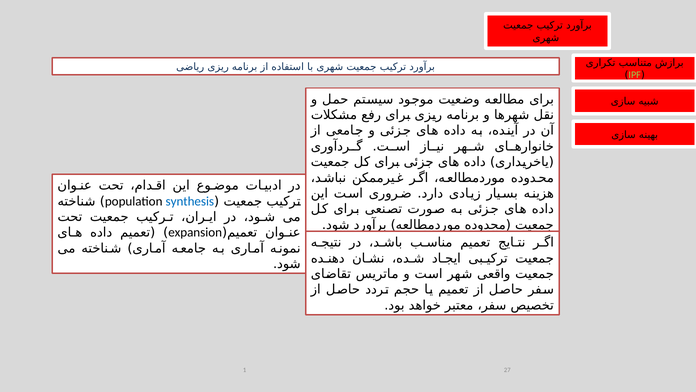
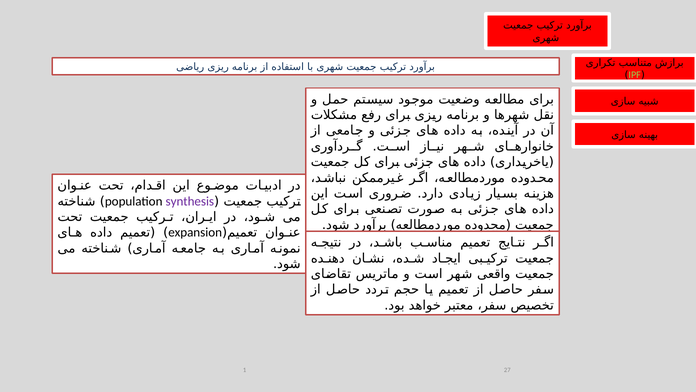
synthesis colour: blue -> purple
